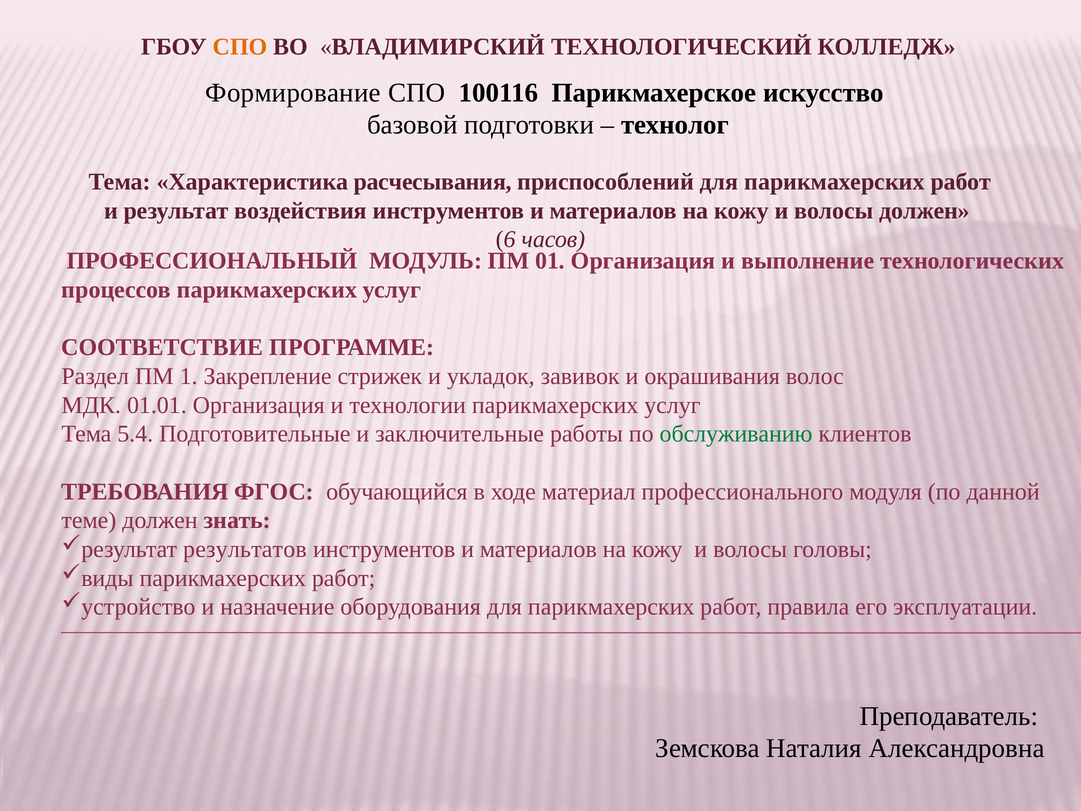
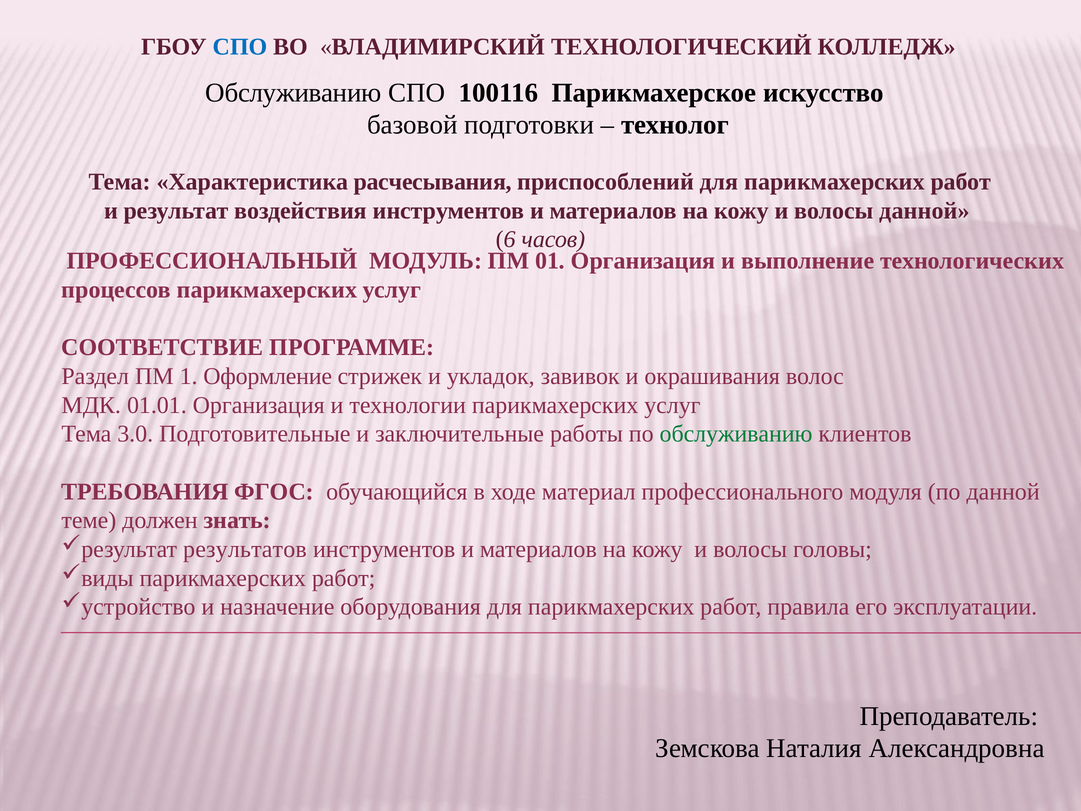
СПО at (240, 47) colour: orange -> blue
Формирование at (293, 93): Формирование -> Обслуживанию
волосы должен: должен -> данной
Закрепление: Закрепление -> Оформление
5.4: 5.4 -> 3.0
